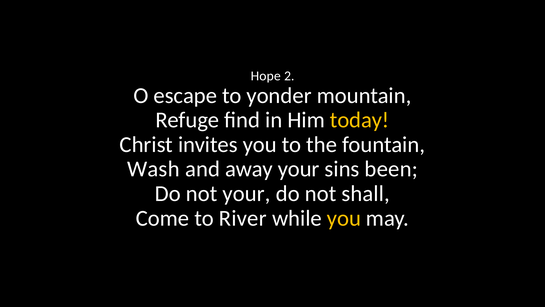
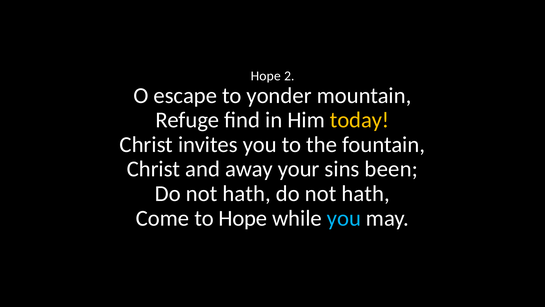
Wash at (153, 169): Wash -> Christ
your at (247, 193): your -> hath
shall at (366, 193): shall -> hath
to River: River -> Hope
you at (344, 218) colour: yellow -> light blue
